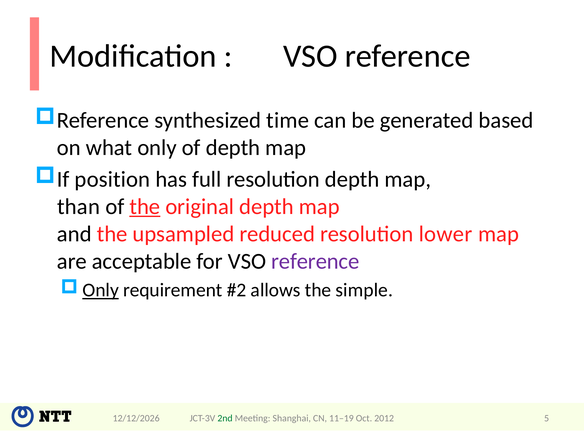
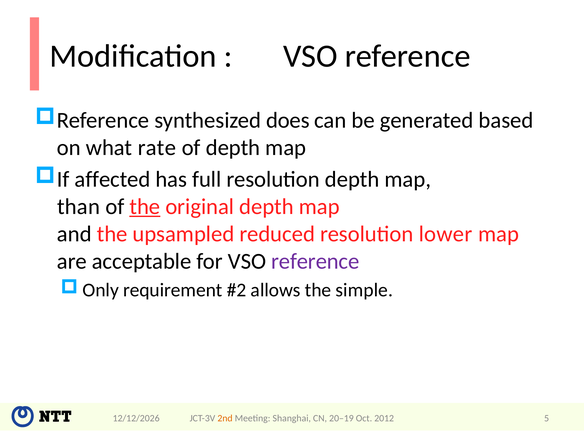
time: time -> does
what only: only -> rate
position: position -> affected
Only at (101, 290) underline: present -> none
2nd colour: green -> orange
11–19: 11–19 -> 20–19
